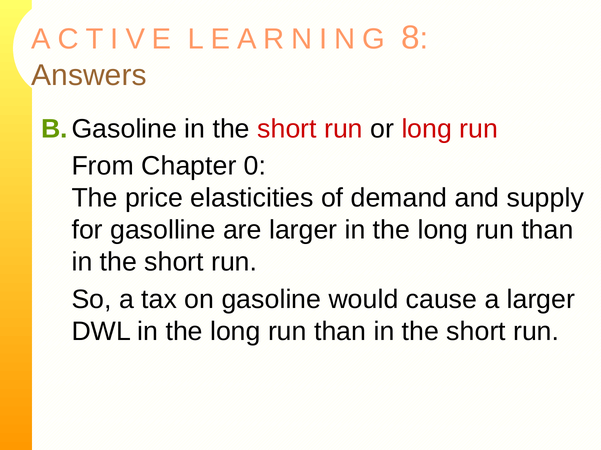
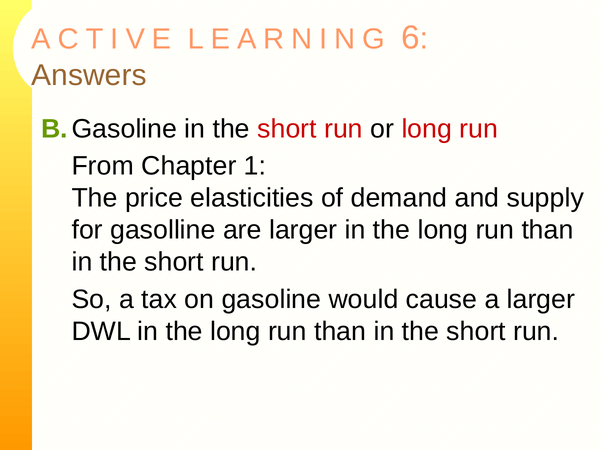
8: 8 -> 6
0: 0 -> 1
